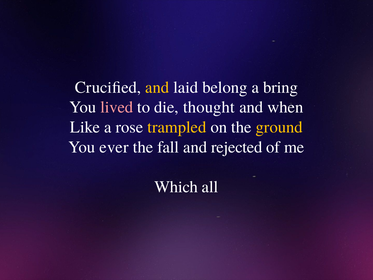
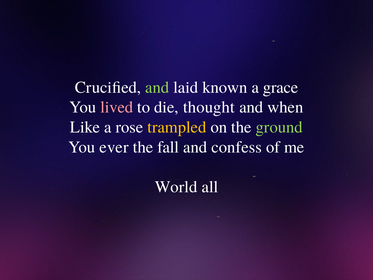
and at (157, 87) colour: yellow -> light green
belong: belong -> known
bring: bring -> grace
ground colour: yellow -> light green
rejected: rejected -> confess
Which: Which -> World
